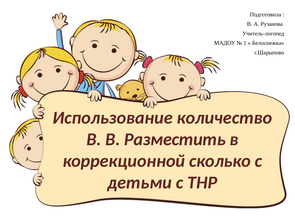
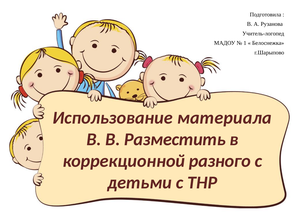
количество: количество -> материала
сколько: сколько -> разного
